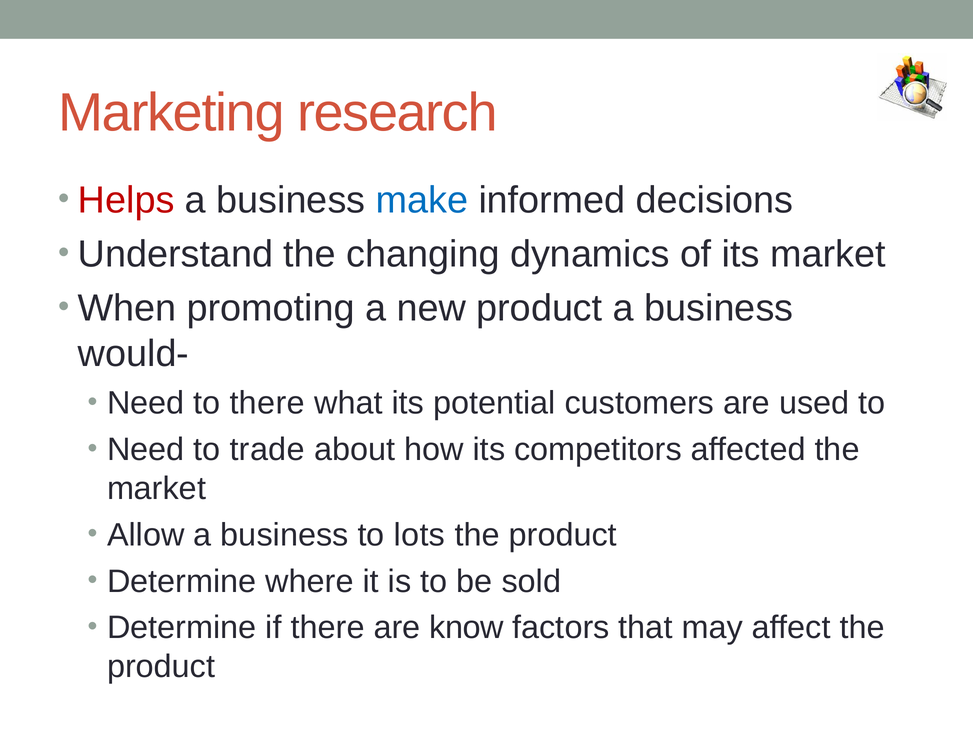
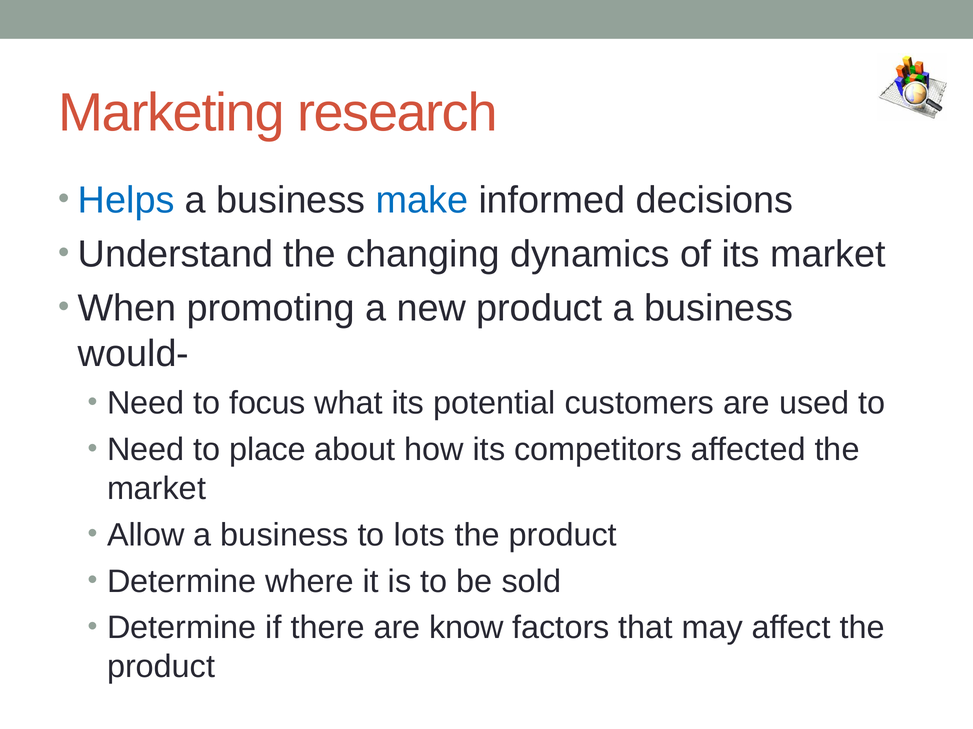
Helps colour: red -> blue
to there: there -> focus
trade: trade -> place
